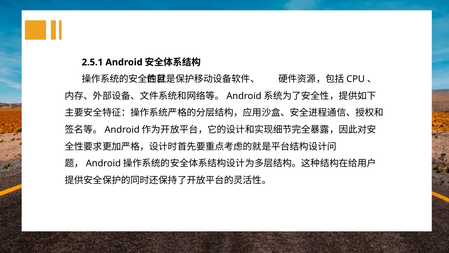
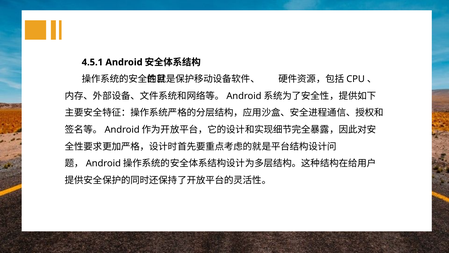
2.5.1: 2.5.1 -> 4.5.1
